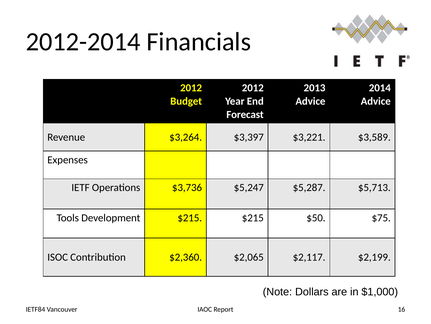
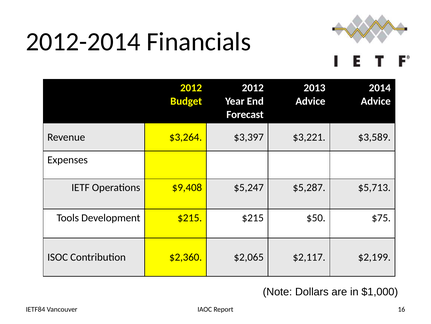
$3,736: $3,736 -> $9,408
